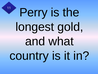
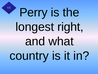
gold: gold -> right
